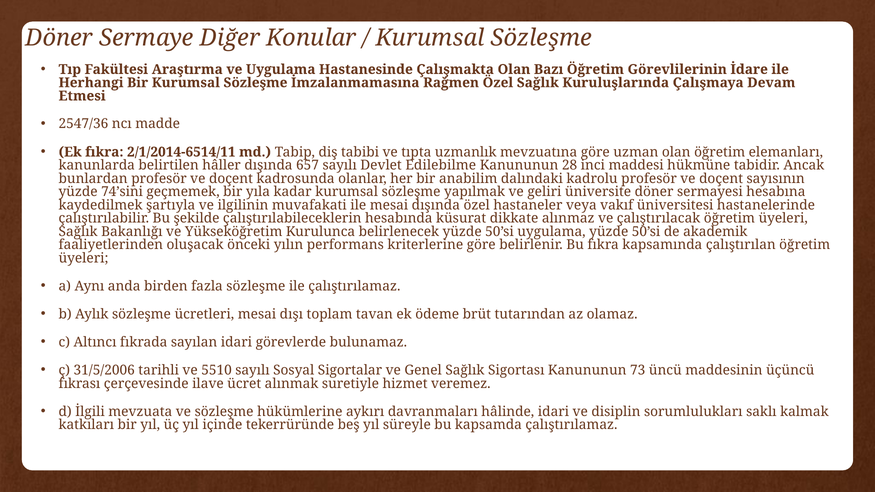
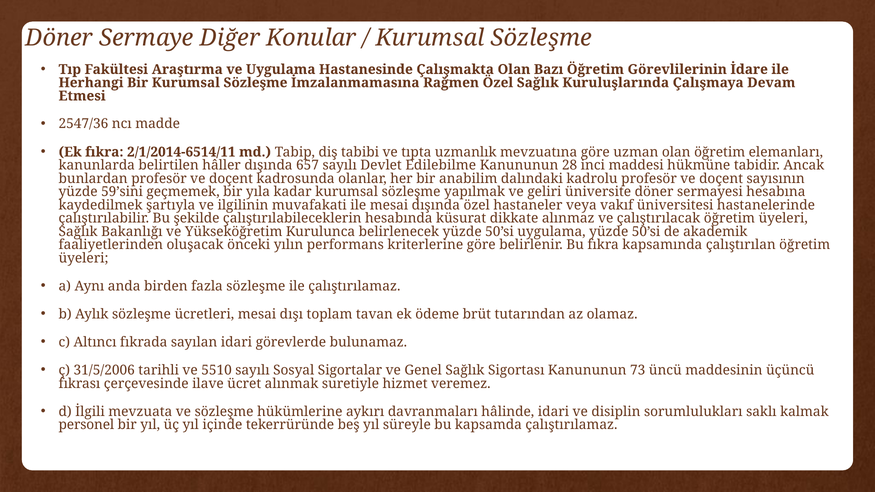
74’sini: 74’sini -> 59’sini
katkıları: katkıları -> personel
